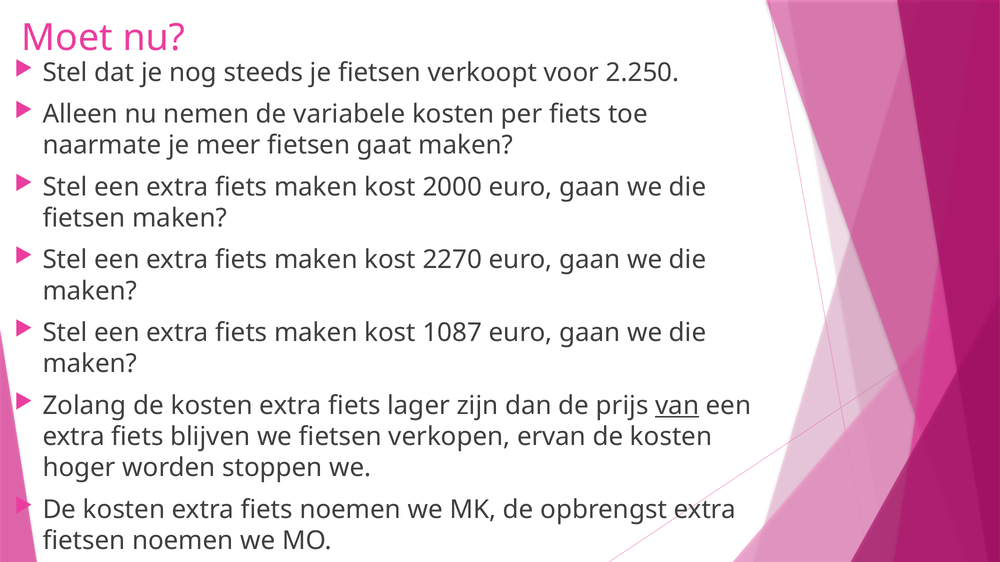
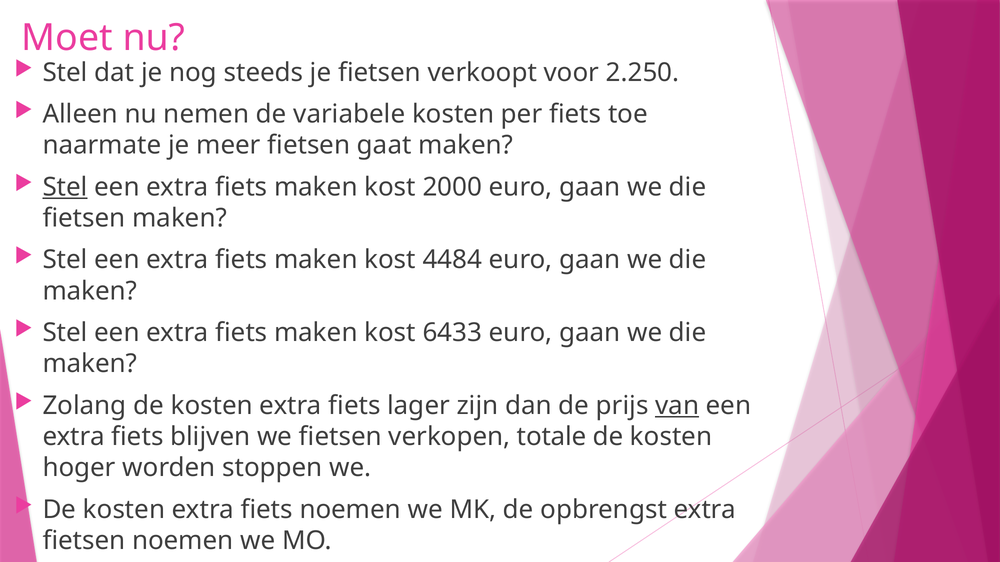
Stel at (65, 187) underline: none -> present
2270: 2270 -> 4484
1087: 1087 -> 6433
ervan: ervan -> totale
